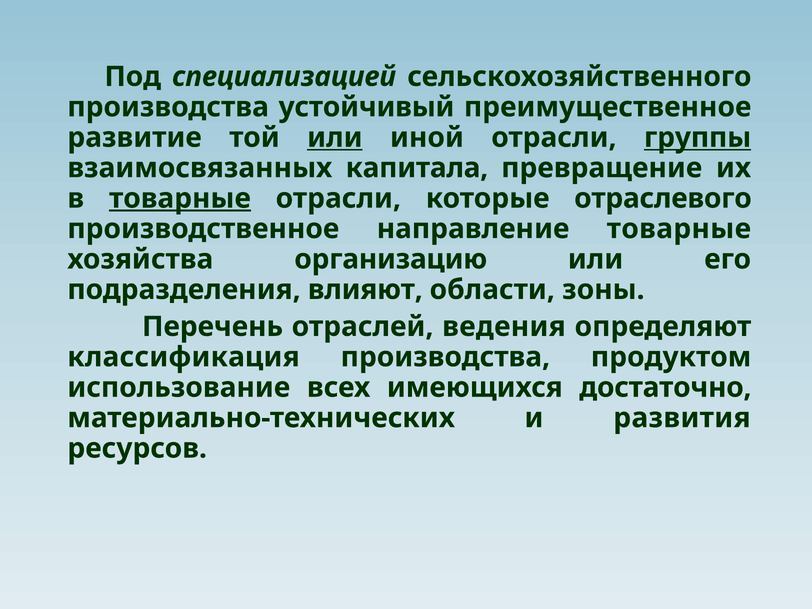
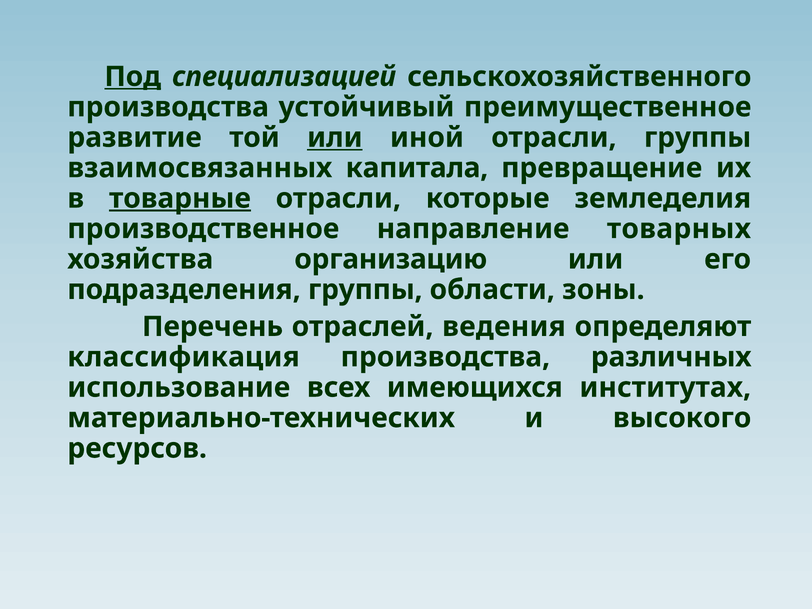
Под underline: none -> present
группы at (698, 137) underline: present -> none
отраслевого: отраслевого -> земледелия
направление товарные: товарные -> товарных
подразделения влияют: влияют -> группы
продуктом: продуктом -> различных
достаточно: достаточно -> институтах
развития: развития -> высокого
